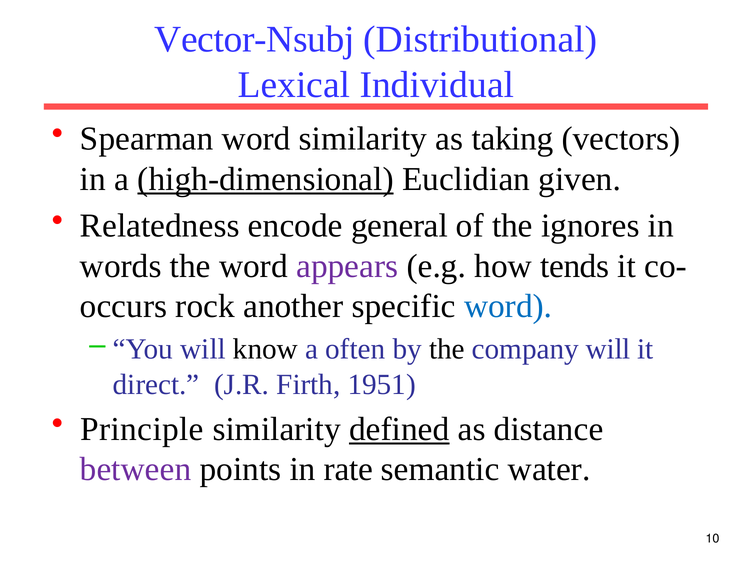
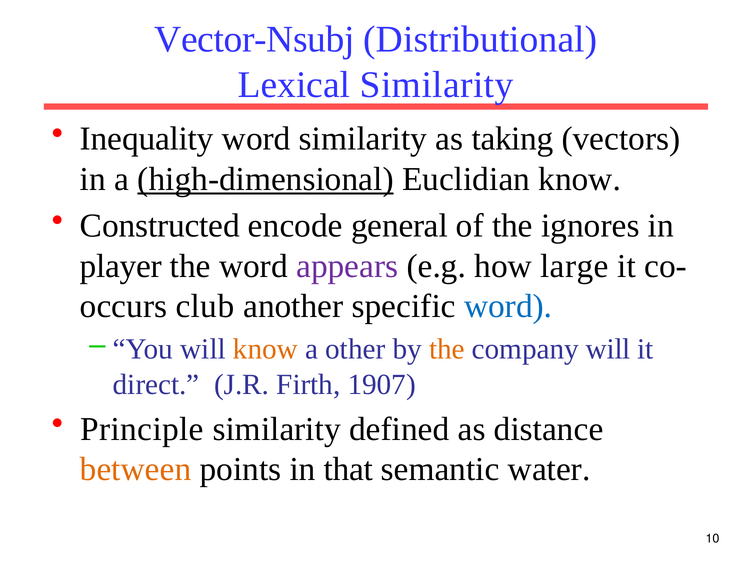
Lexical Individual: Individual -> Similarity
Spearman: Spearman -> Inequality
Euclidian given: given -> know
Relatedness: Relatedness -> Constructed
words: words -> player
tends: tends -> large
rock: rock -> club
know at (265, 349) colour: black -> orange
often: often -> other
the at (447, 349) colour: black -> orange
1951: 1951 -> 1907
defined underline: present -> none
between colour: purple -> orange
rate: rate -> that
